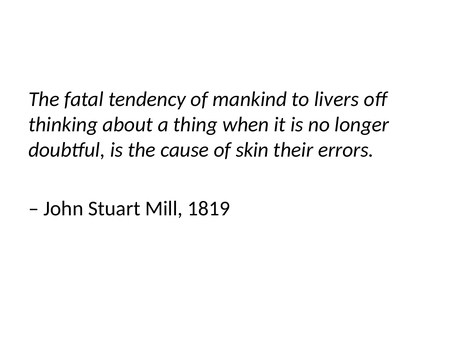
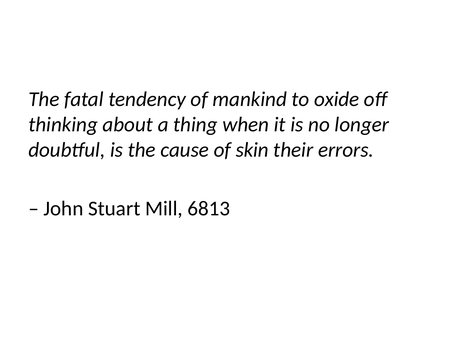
livers: livers -> oxide
1819: 1819 -> 6813
